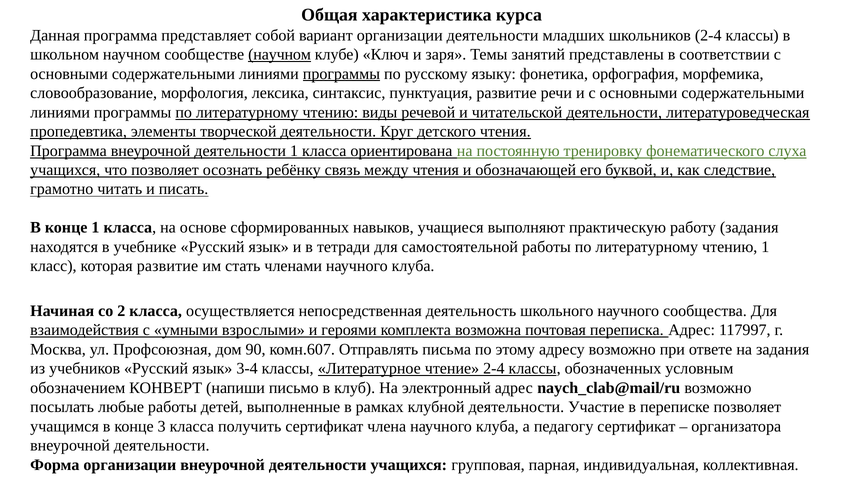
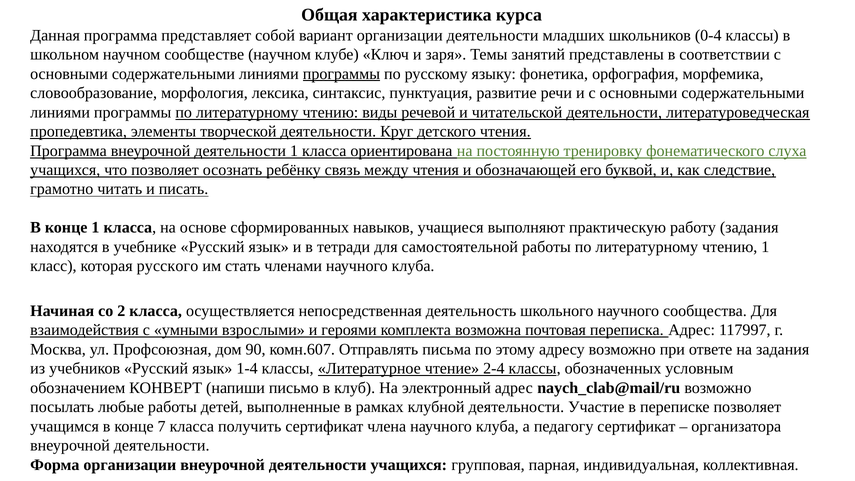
школьников 2-4: 2-4 -> 0-4
научном at (280, 55) underline: present -> none
которая развитие: развитие -> русского
3-4: 3-4 -> 1-4
3: 3 -> 7
